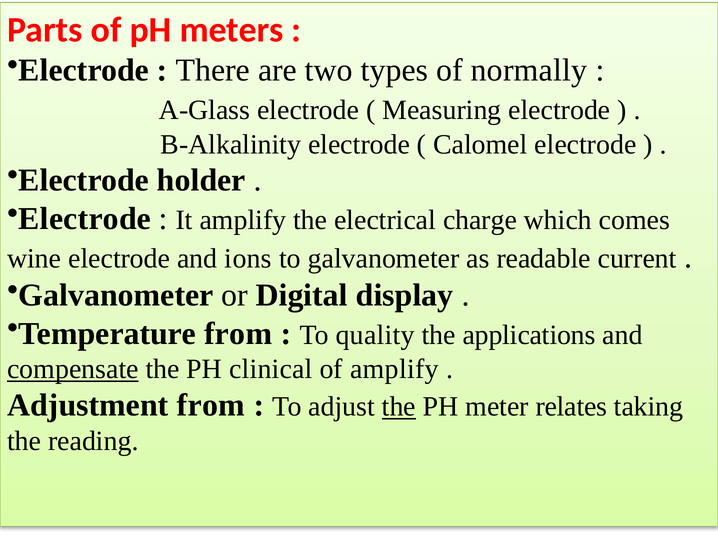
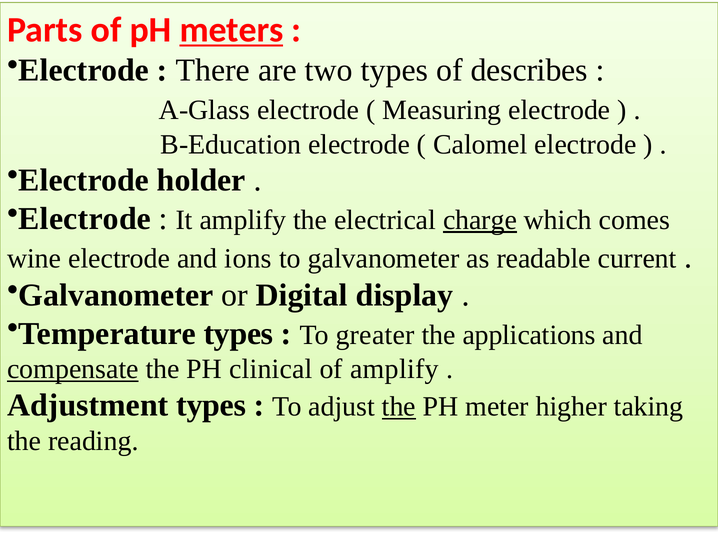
meters underline: none -> present
normally: normally -> describes
B-Alkalinity: B-Alkalinity -> B-Education
charge underline: none -> present
Temperature from: from -> types
quality: quality -> greater
Adjustment from: from -> types
relates: relates -> higher
